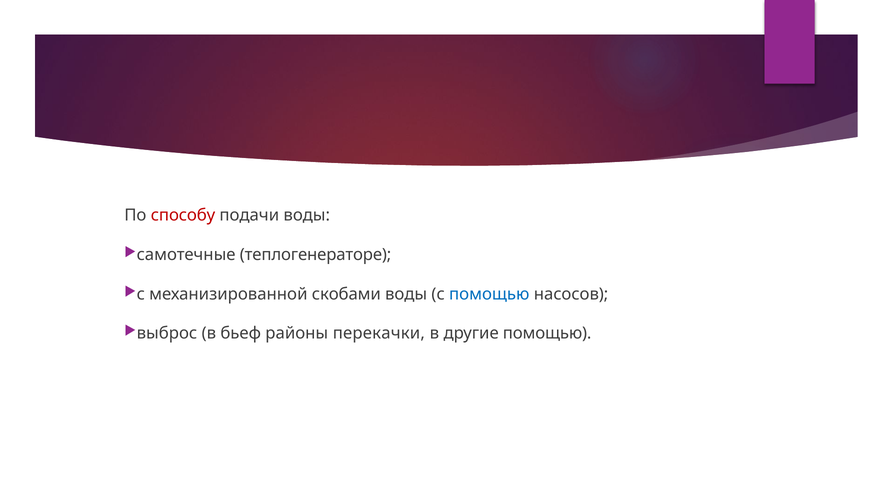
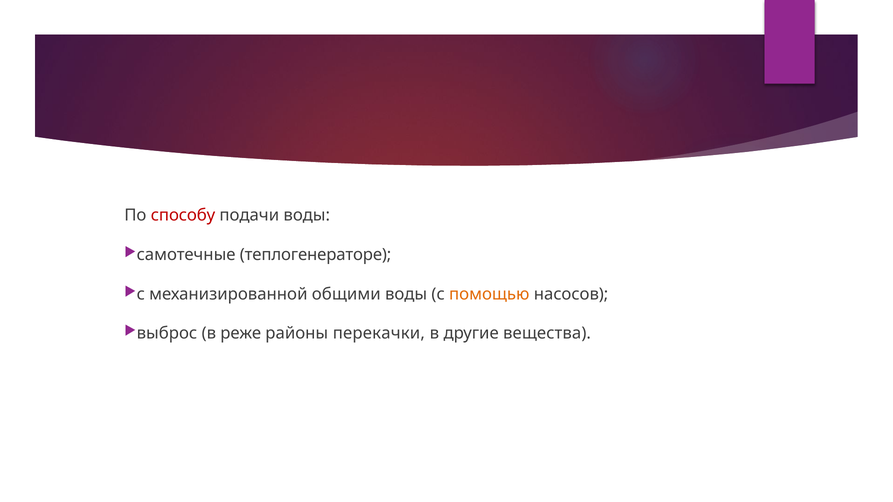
скобами: скобами -> общими
помощью at (489, 294) colour: blue -> orange
бьеф: бьеф -> реже
другие помощью: помощью -> вещества
